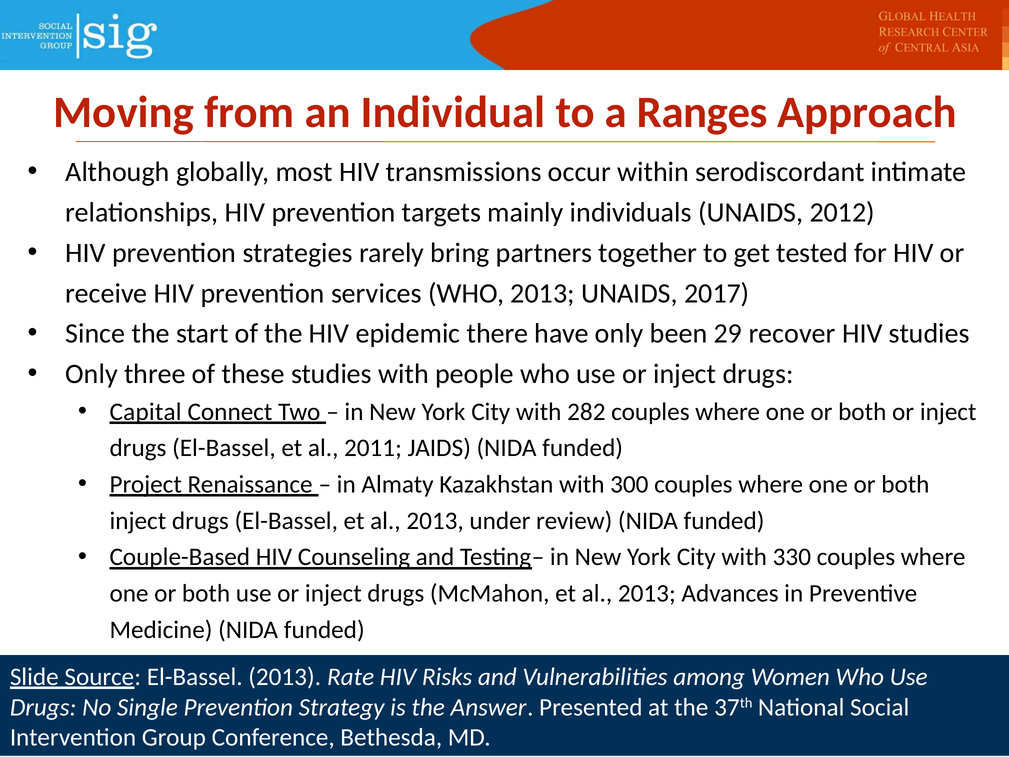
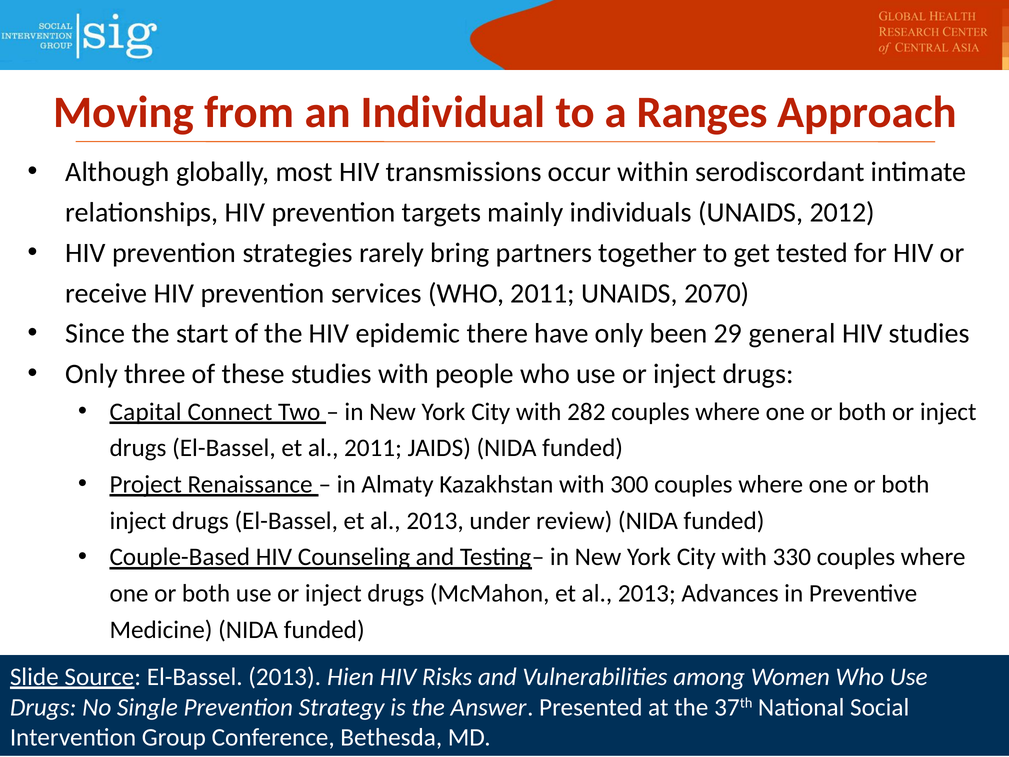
WHO 2013: 2013 -> 2011
2017: 2017 -> 2070
recover: recover -> general
Rate: Rate -> Hien
